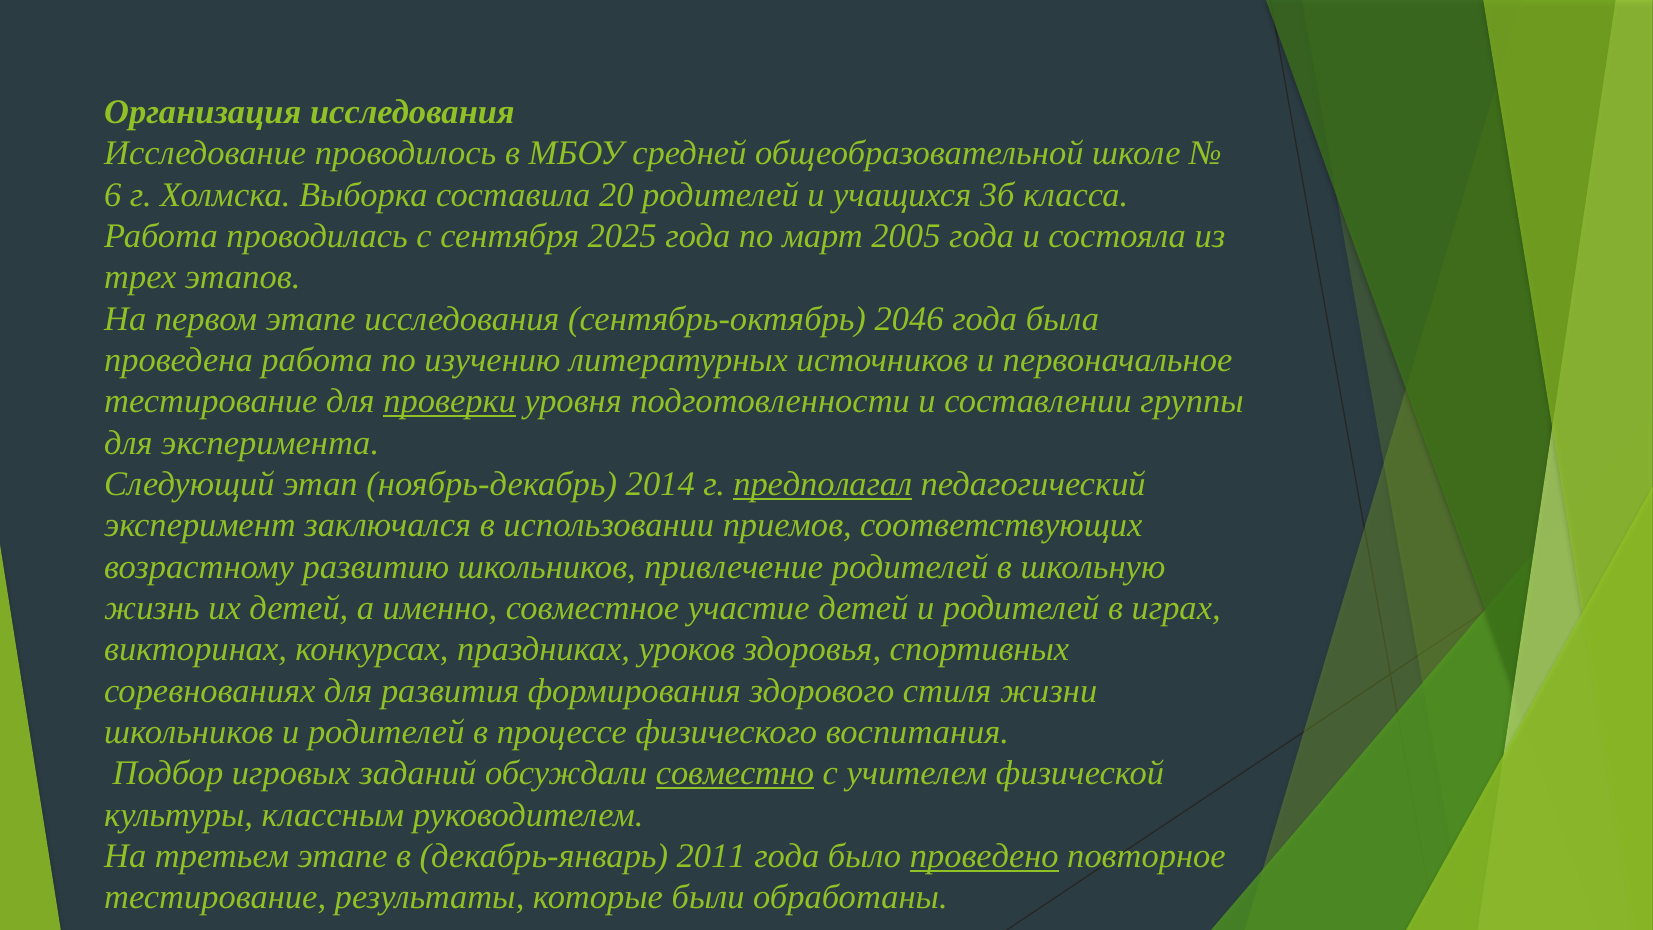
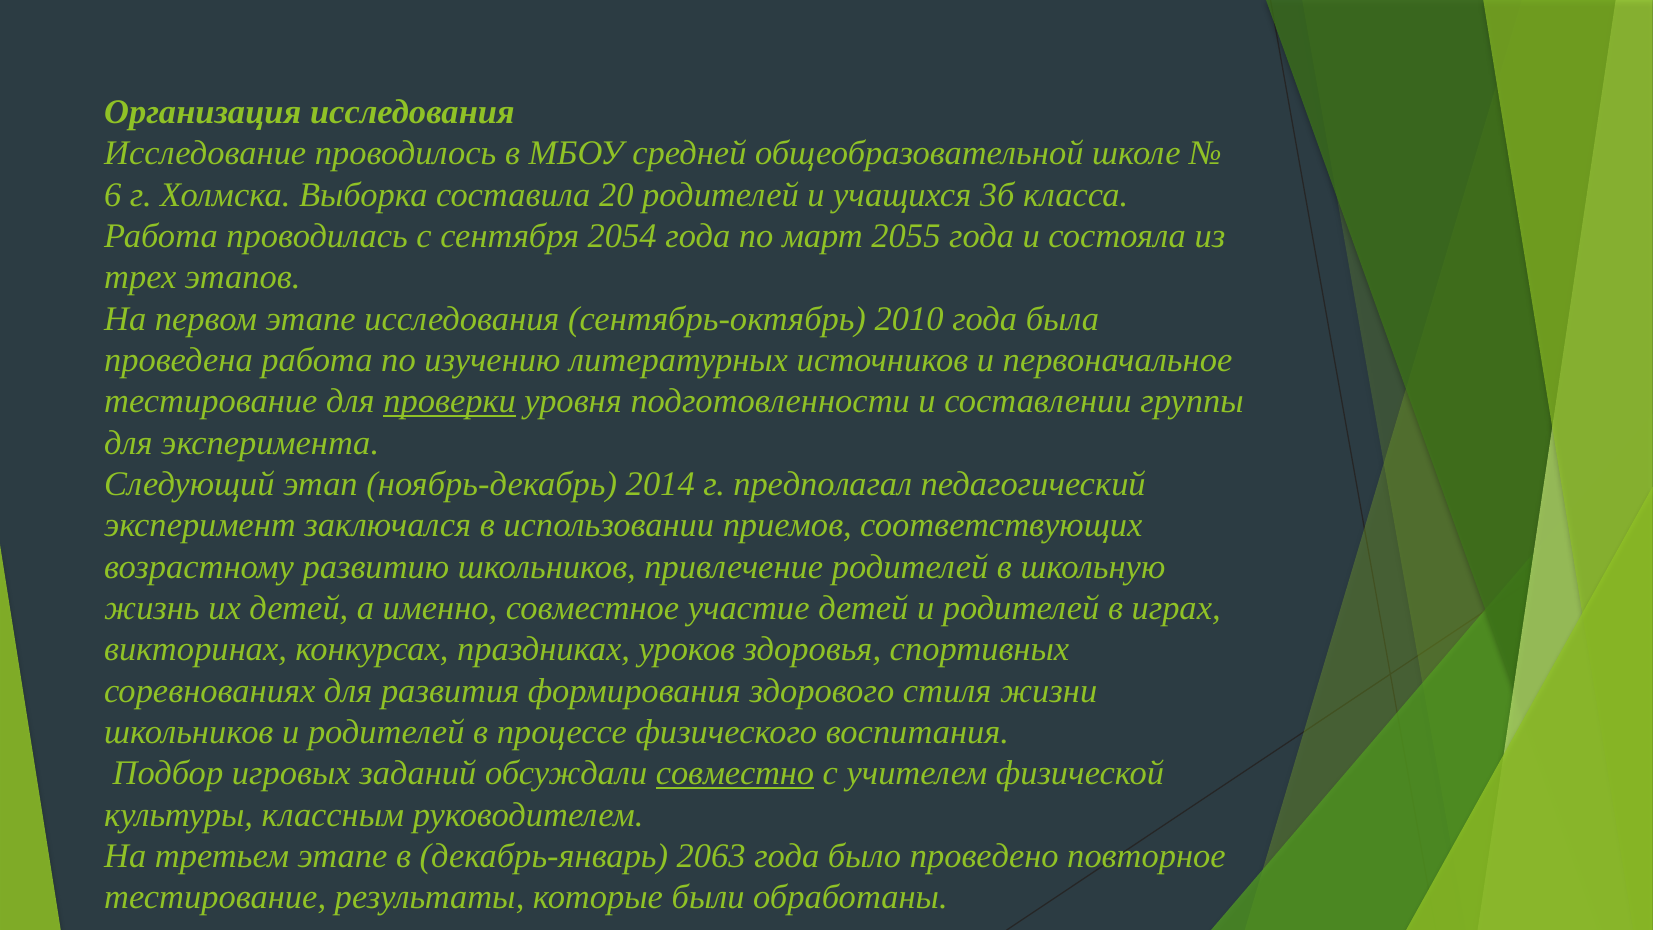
2025: 2025 -> 2054
2005: 2005 -> 2055
2046: 2046 -> 2010
предполагал underline: present -> none
2011: 2011 -> 2063
проведено underline: present -> none
